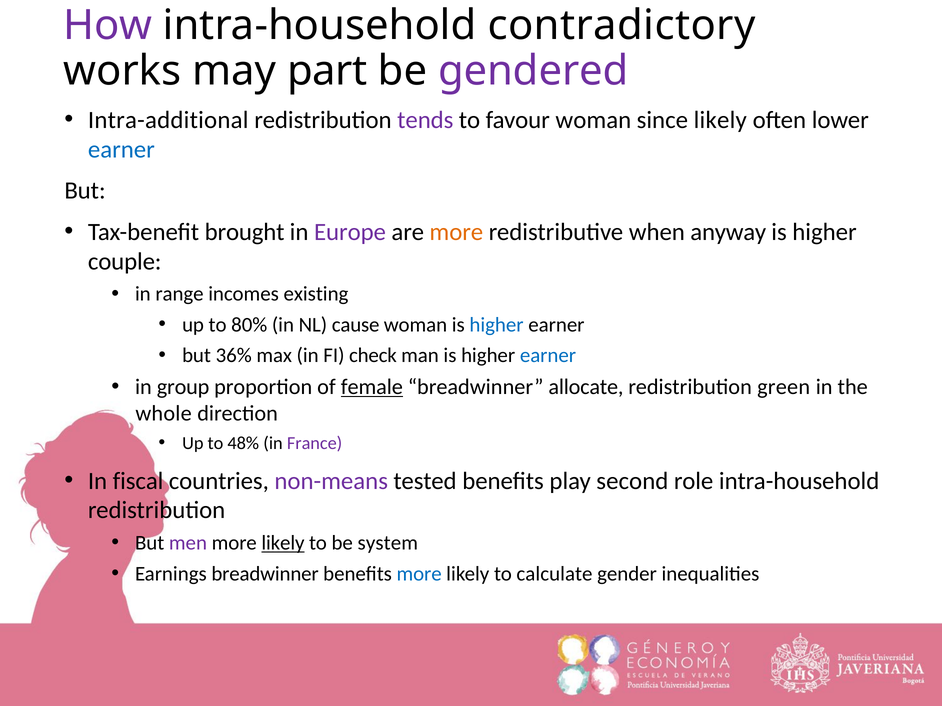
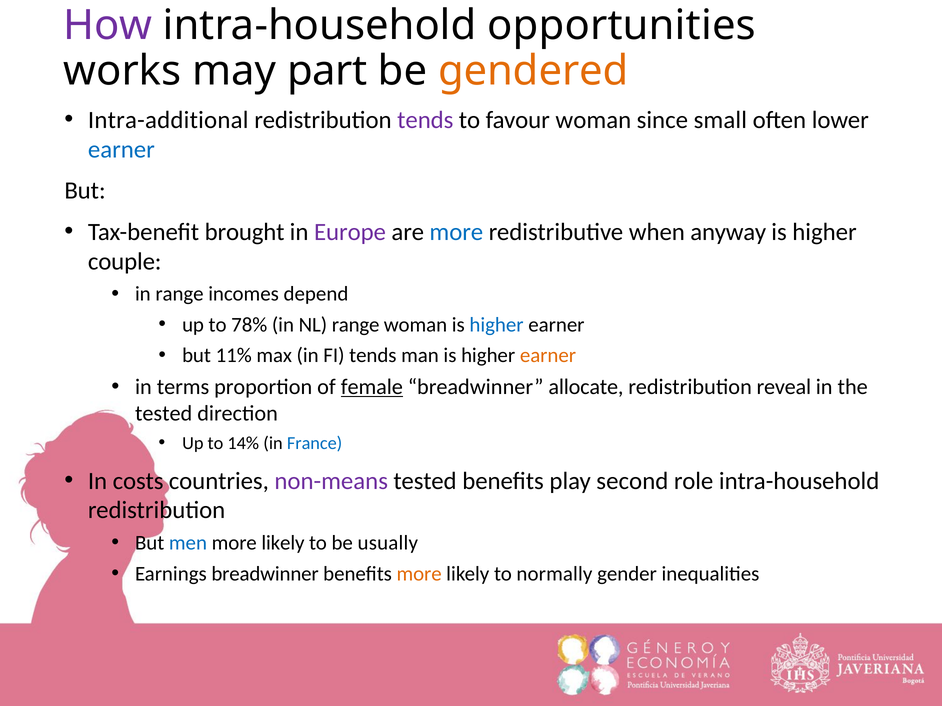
contradictory: contradictory -> opportunities
gendered colour: purple -> orange
since likely: likely -> small
more at (456, 232) colour: orange -> blue
existing: existing -> depend
80%: 80% -> 78%
NL cause: cause -> range
36%: 36% -> 11%
FI check: check -> tends
earner at (548, 356) colour: blue -> orange
group: group -> terms
green: green -> reveal
whole at (164, 414): whole -> tested
48%: 48% -> 14%
France colour: purple -> blue
fiscal: fiscal -> costs
men colour: purple -> blue
likely at (283, 543) underline: present -> none
system: system -> usually
more at (419, 574) colour: blue -> orange
calculate: calculate -> normally
